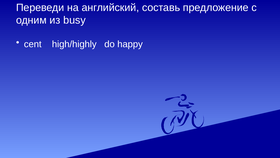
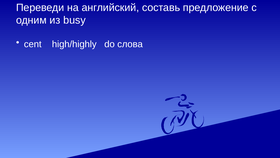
happy: happy -> слова
